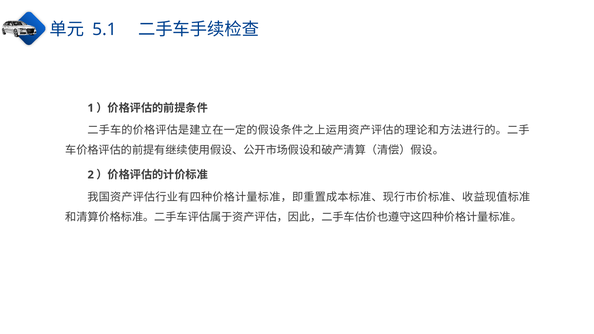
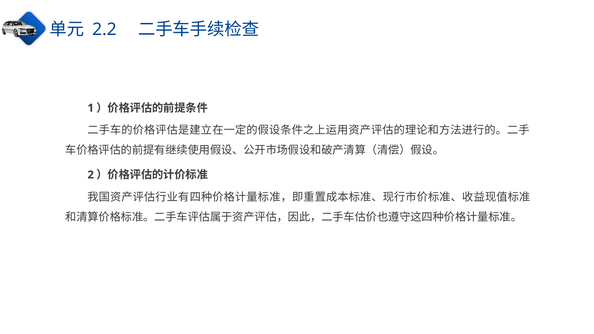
5.1: 5.1 -> 2.2
